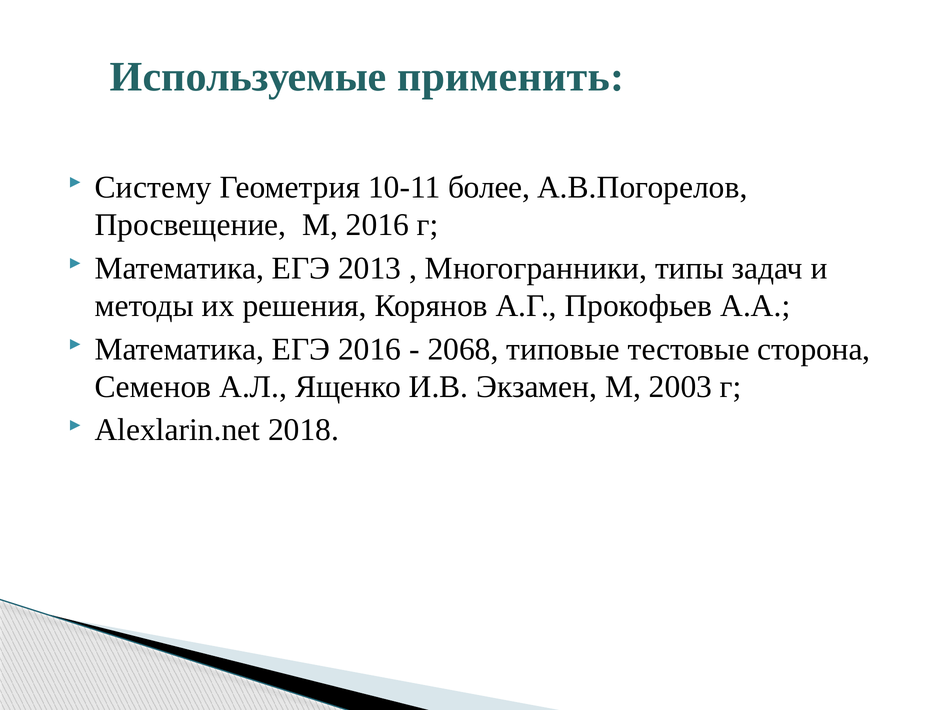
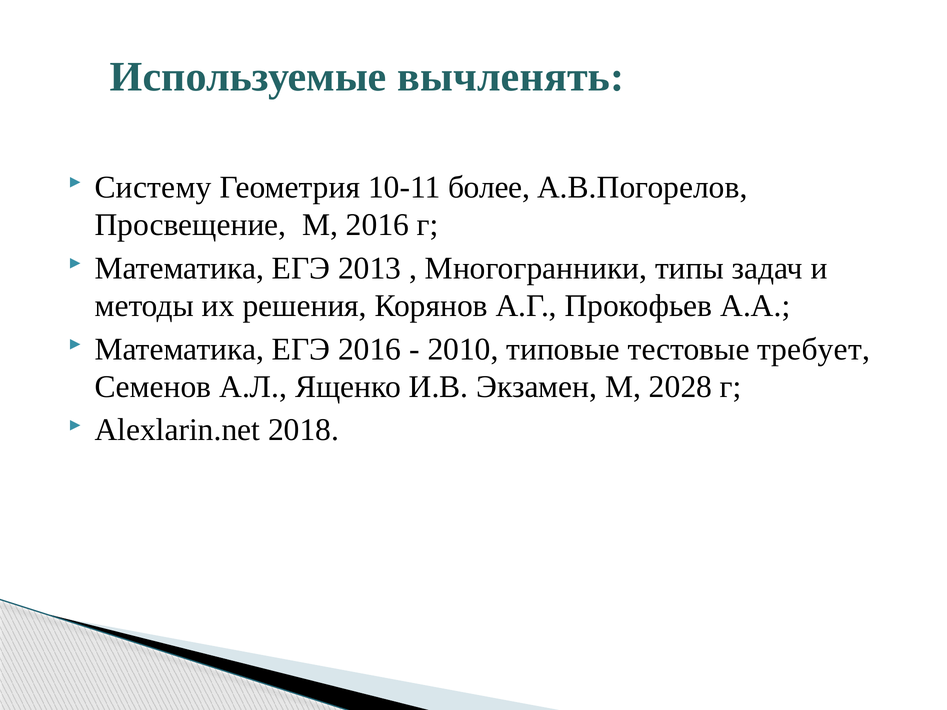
применить: применить -> вычленять
2068: 2068 -> 2010
сторона: сторона -> требует
2003: 2003 -> 2028
